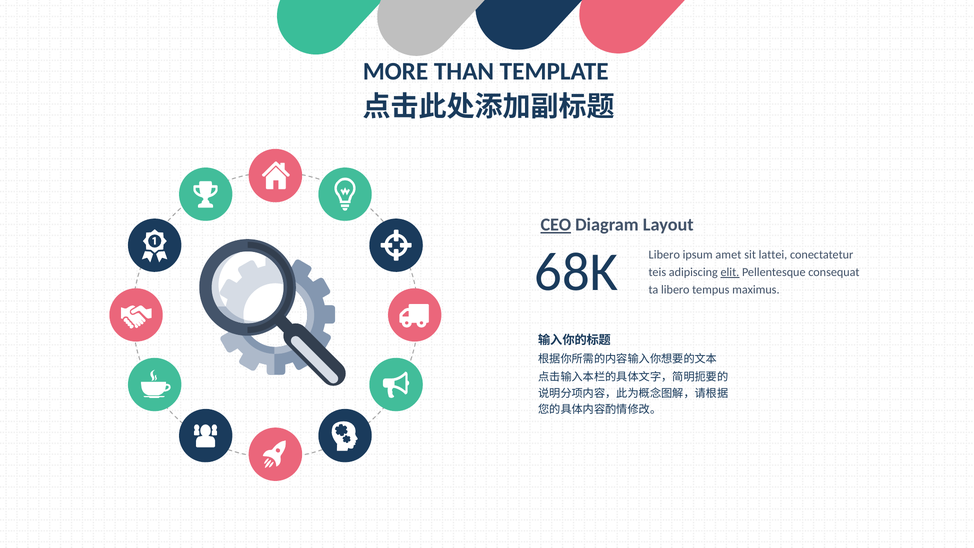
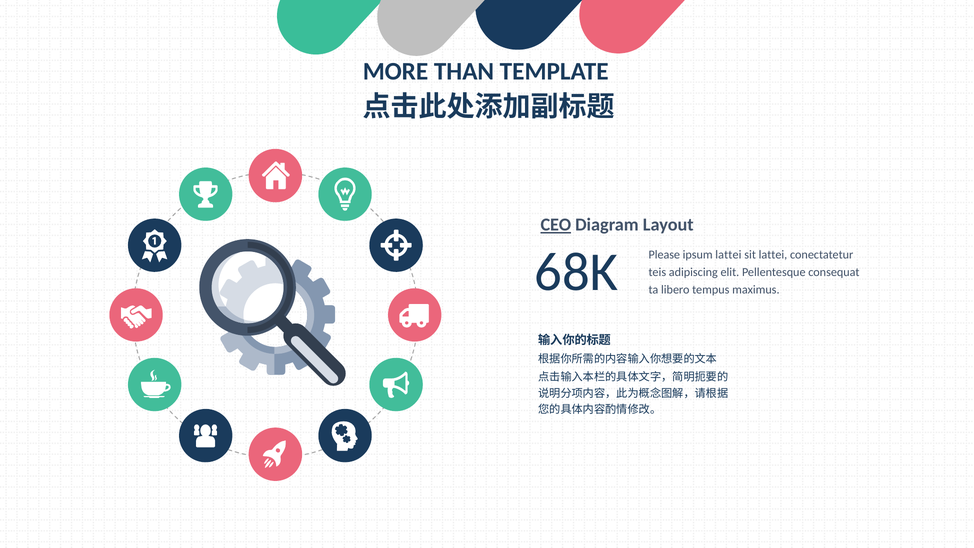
Libero at (664, 255): Libero -> Please
ipsum amet: amet -> lattei
elit underline: present -> none
